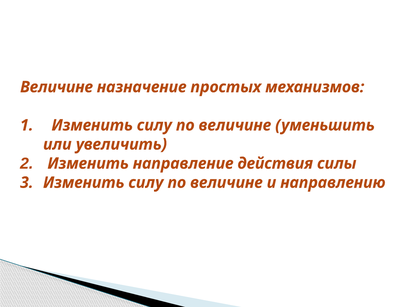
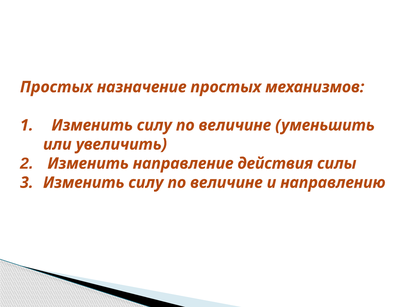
Величине at (56, 87): Величине -> Простых
